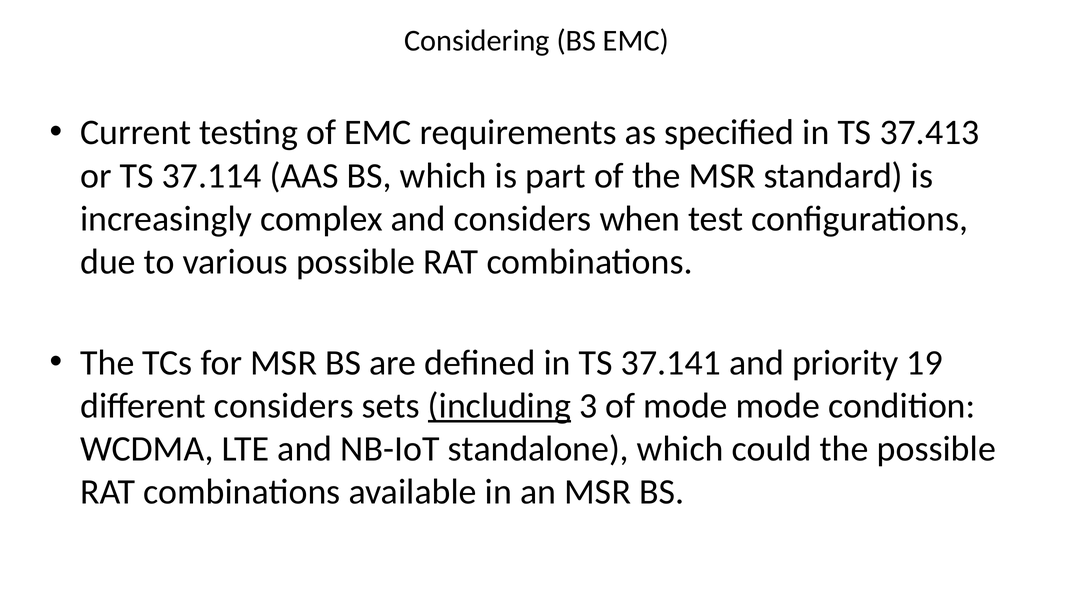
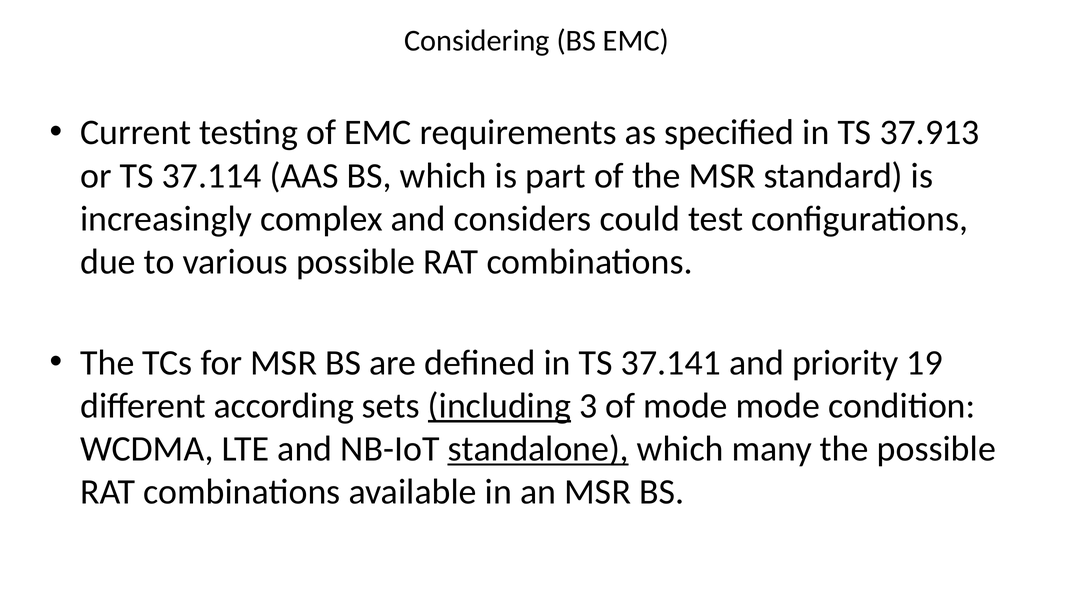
37.413: 37.413 -> 37.913
when: when -> could
different considers: considers -> according
standalone underline: none -> present
could: could -> many
